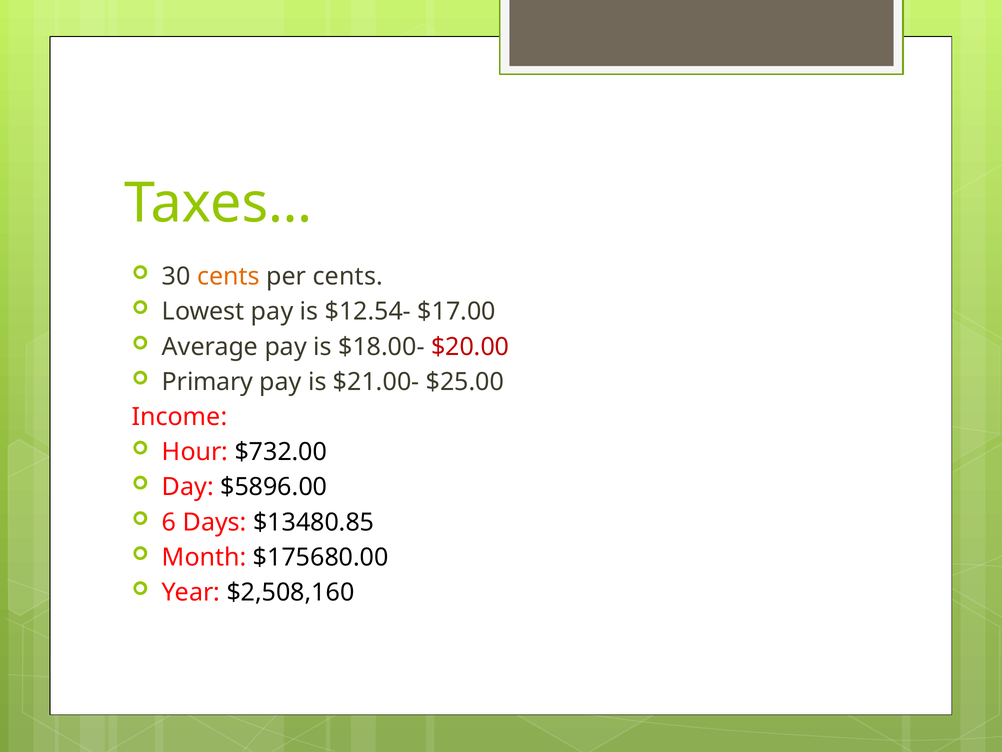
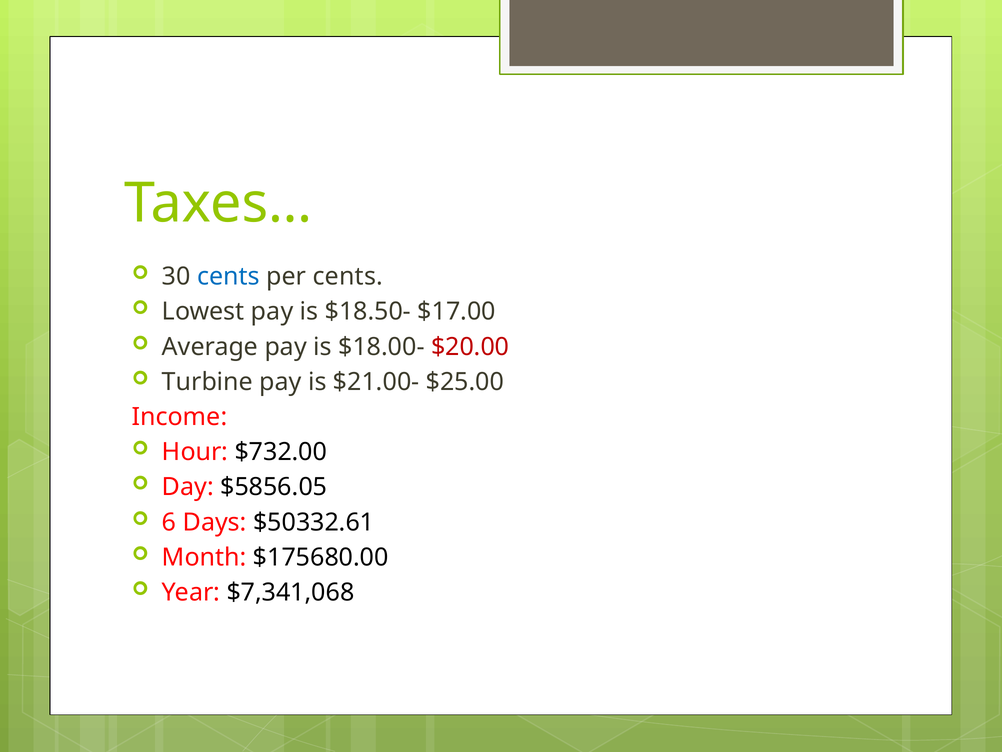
cents at (228, 276) colour: orange -> blue
$12.54-: $12.54- -> $18.50-
Primary: Primary -> Turbine
$5896.00: $5896.00 -> $5856.05
$13480.85: $13480.85 -> $50332.61
$2,508,160: $2,508,160 -> $7,341,068
